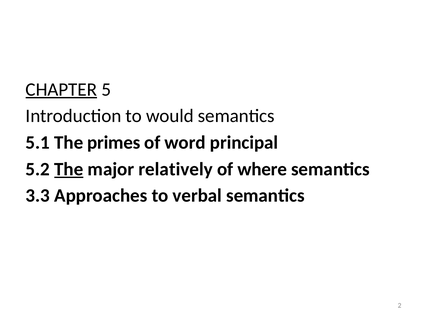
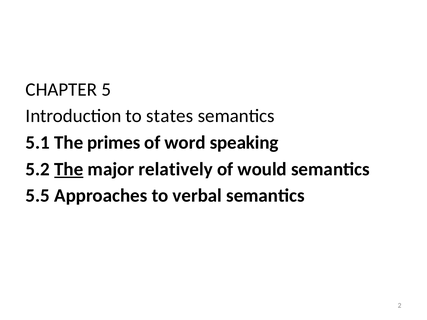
CHAPTER underline: present -> none
would: would -> states
principal: principal -> speaking
where: where -> would
3.3: 3.3 -> 5.5
